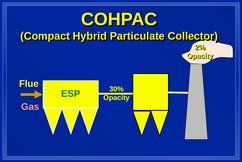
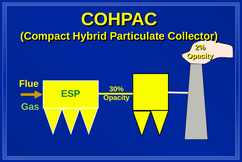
Gas colour: pink -> light green
